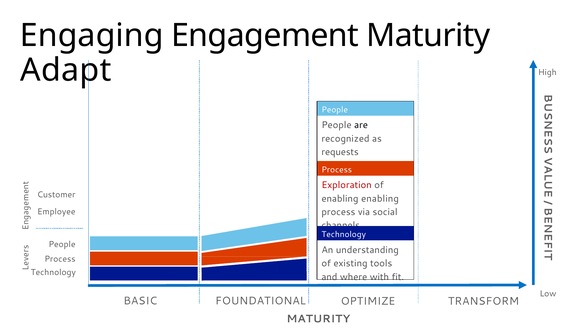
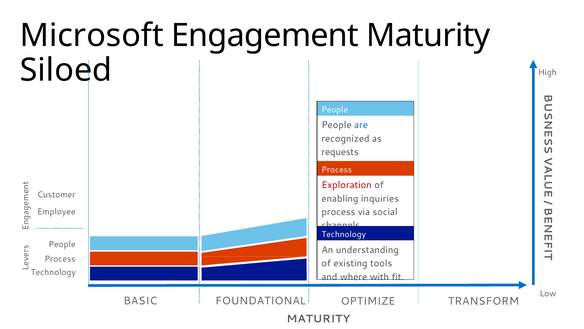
Engaging: Engaging -> Microsoft
Adapt: Adapt -> Siloed
are colour: black -> blue
enabling enabling: enabling -> inquiries
